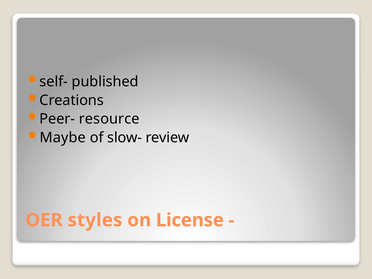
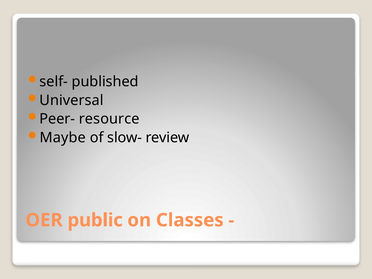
Creations: Creations -> Universal
styles: styles -> public
License: License -> Classes
